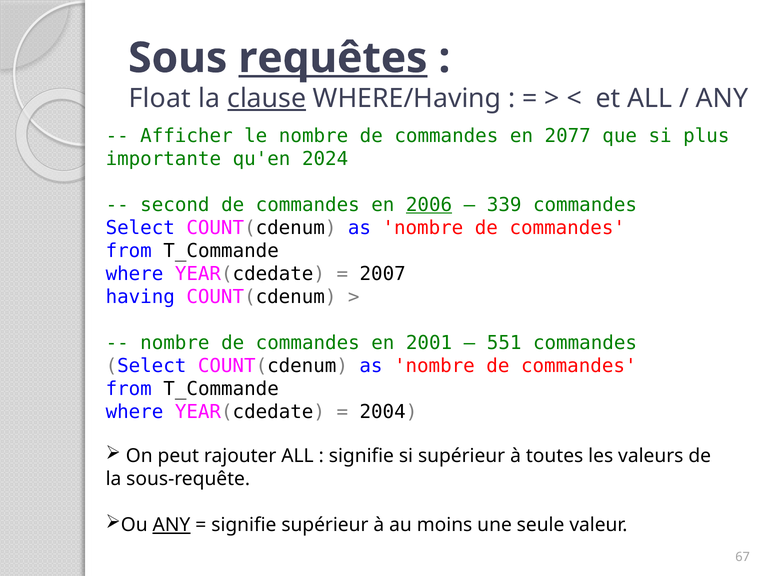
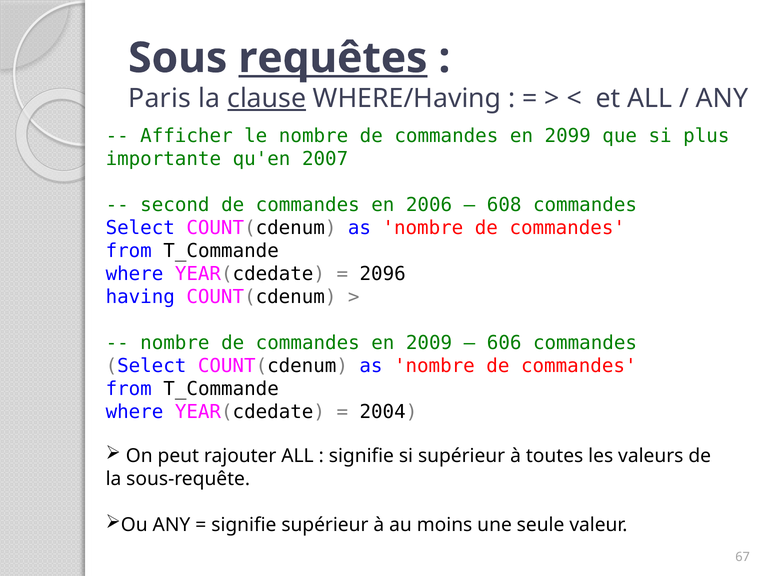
Float: Float -> Paris
2077: 2077 -> 2099
2024: 2024 -> 2007
2006 underline: present -> none
339: 339 -> 608
2007: 2007 -> 2096
2001: 2001 -> 2009
551: 551 -> 606
ANY at (171, 525) underline: present -> none
